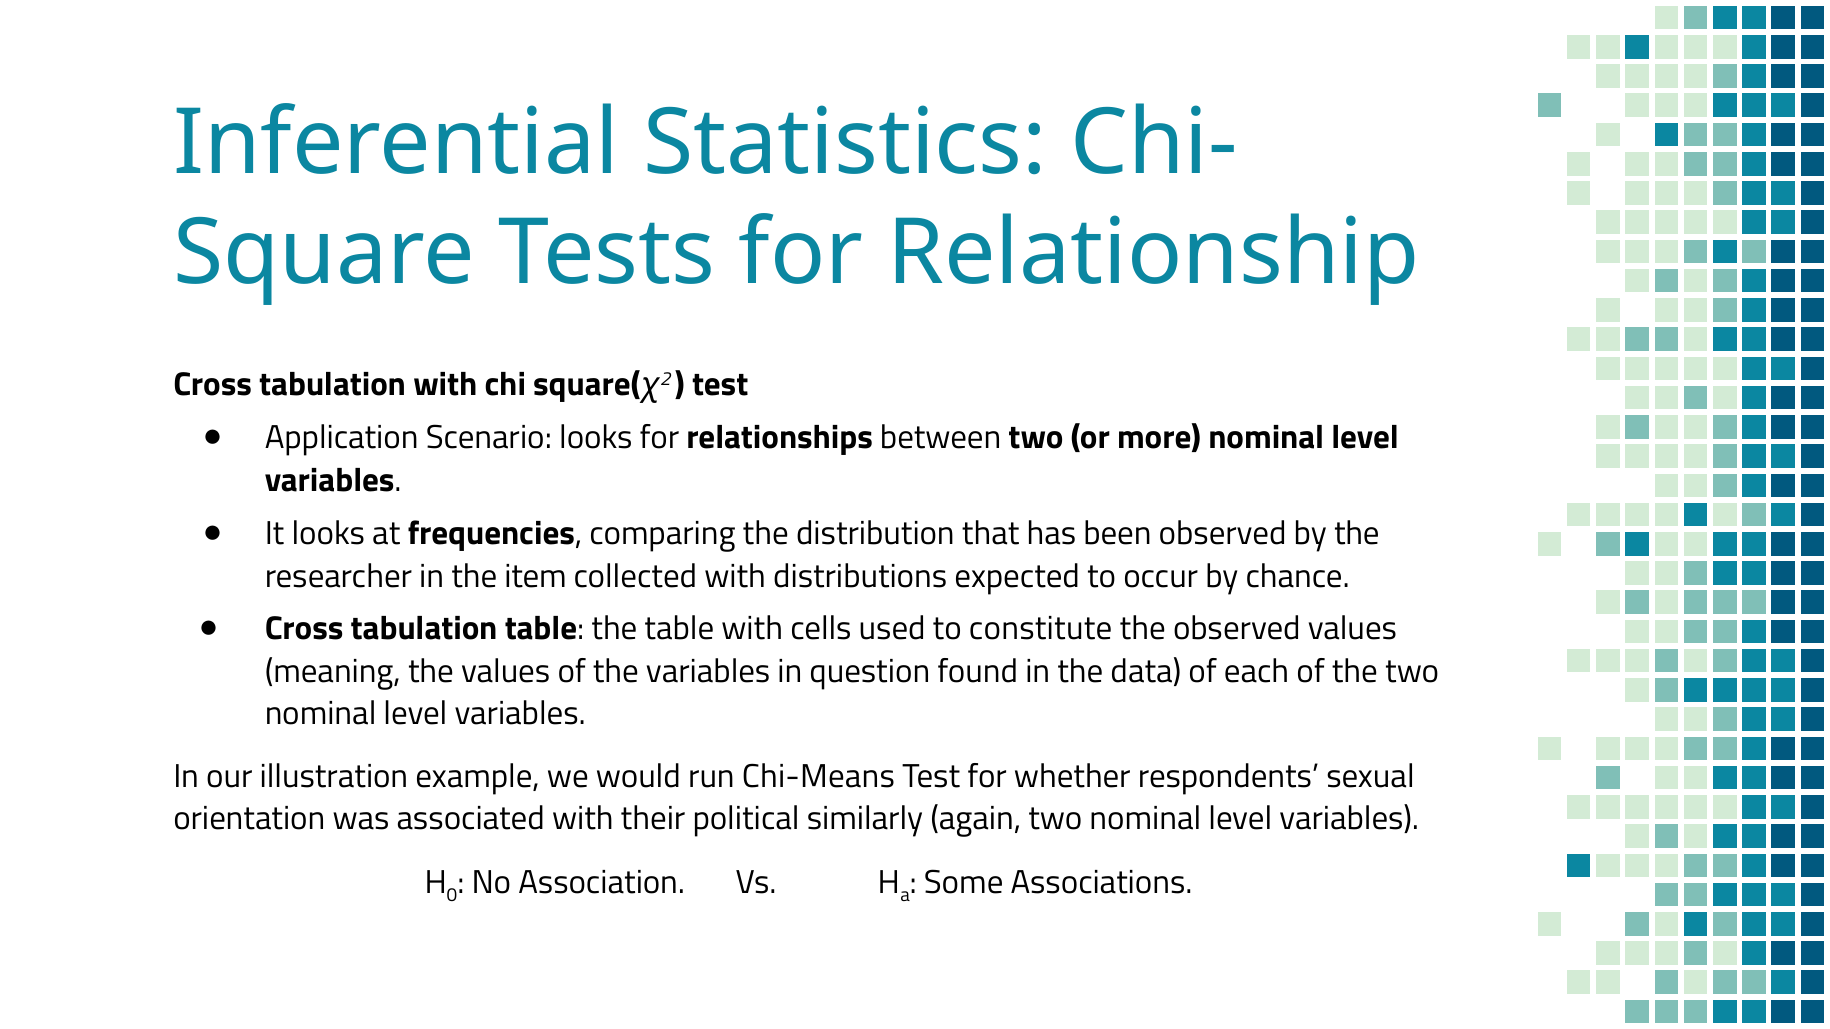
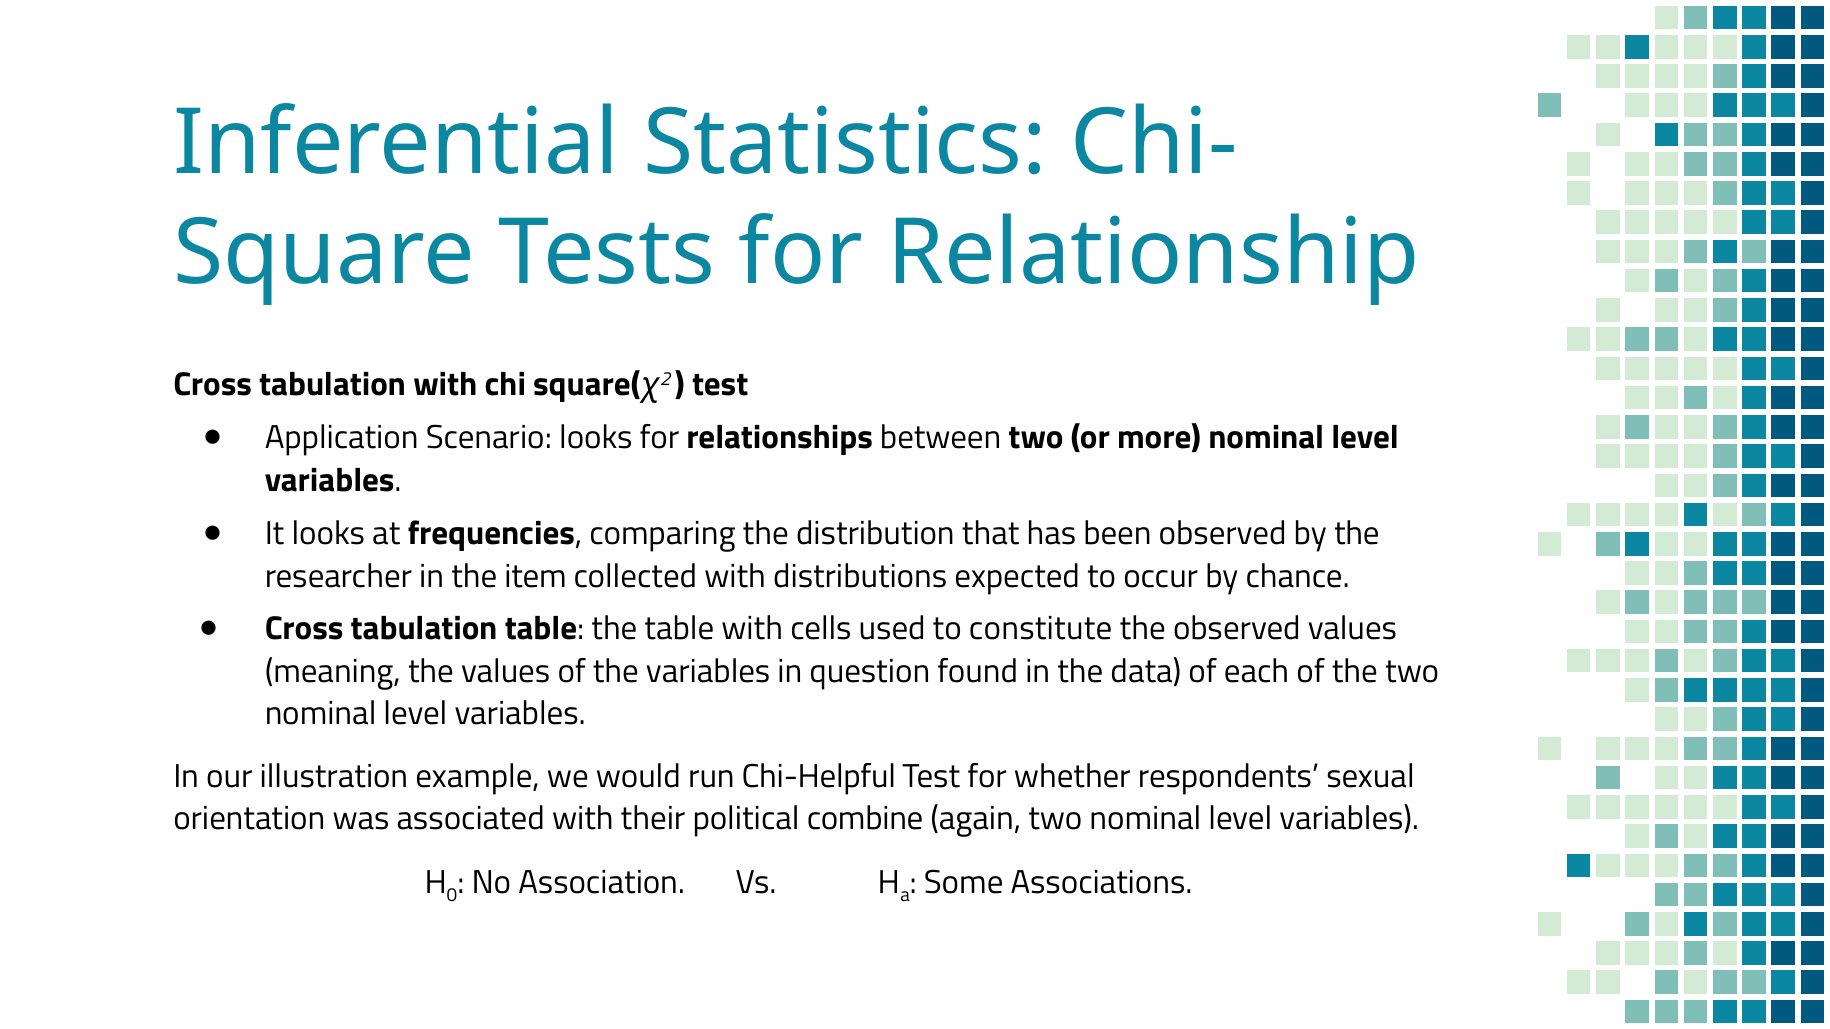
Chi-Means: Chi-Means -> Chi-Helpful
similarly: similarly -> combine
